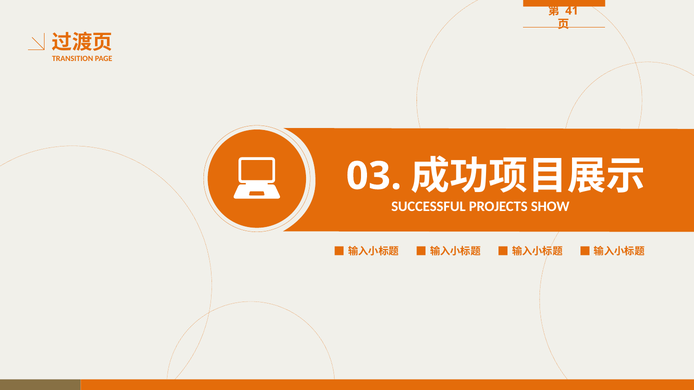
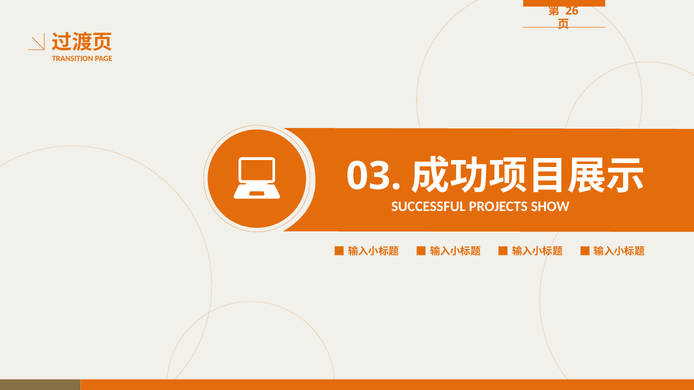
41: 41 -> 26
